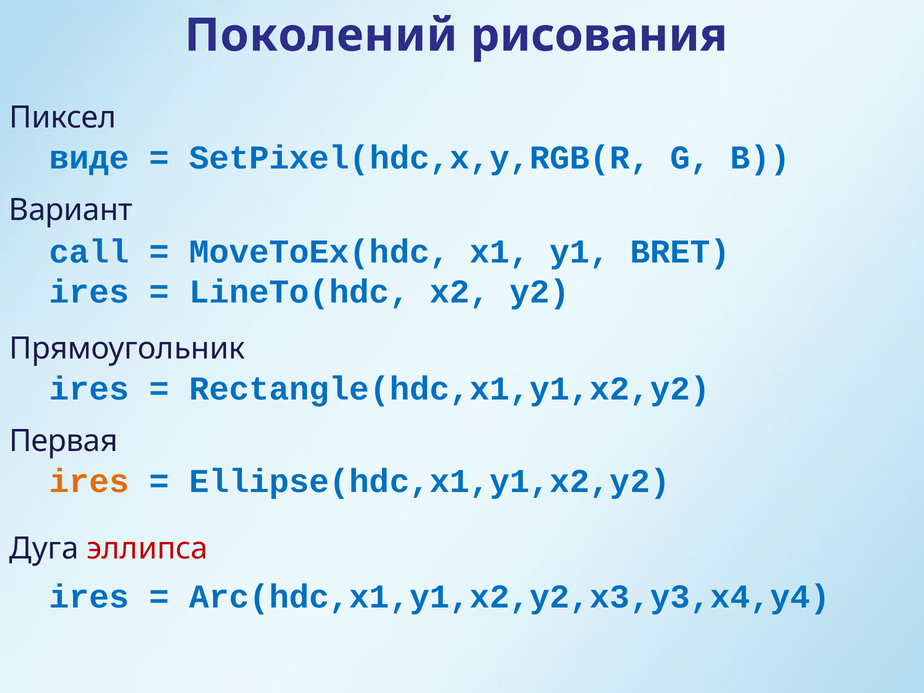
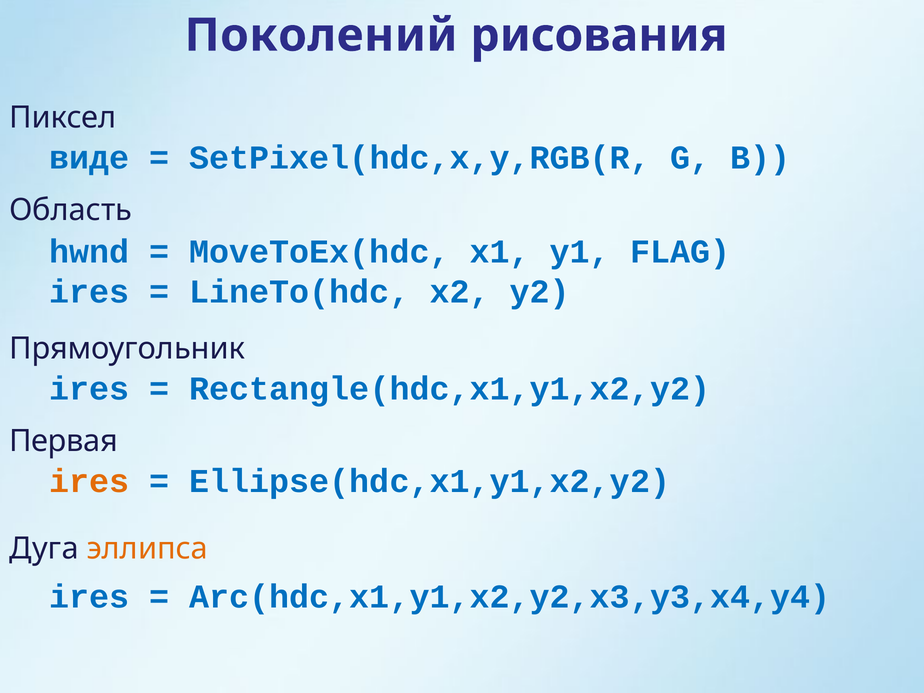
Вариант: Вариант -> Область
call: call -> hwnd
BRET: BRET -> FLAG
эллипса colour: red -> orange
